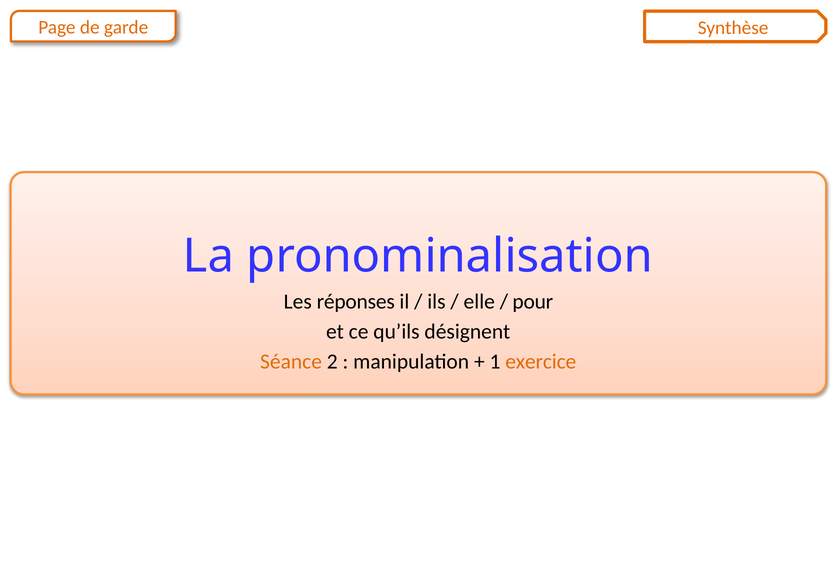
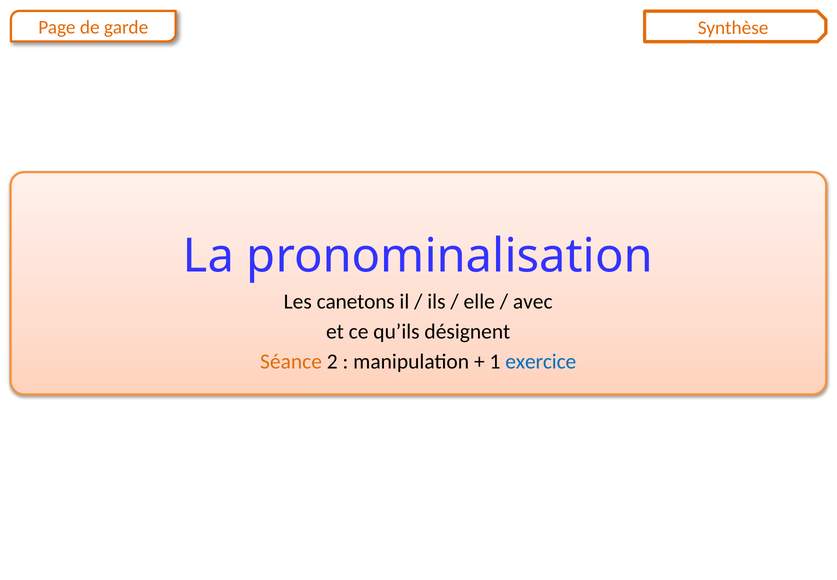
réponses: réponses -> canetons
pour: pour -> avec
exercice colour: orange -> blue
